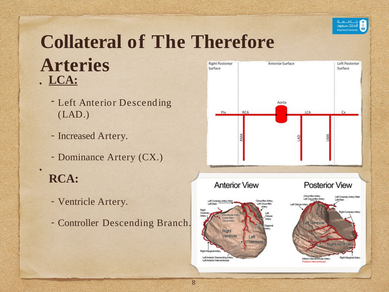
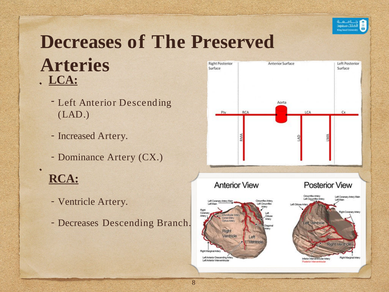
Collateral at (81, 42): Collateral -> Decreases
Therefore: Therefore -> Preserved
RCA underline: none -> present
Controller at (78, 223): Controller -> Decreases
